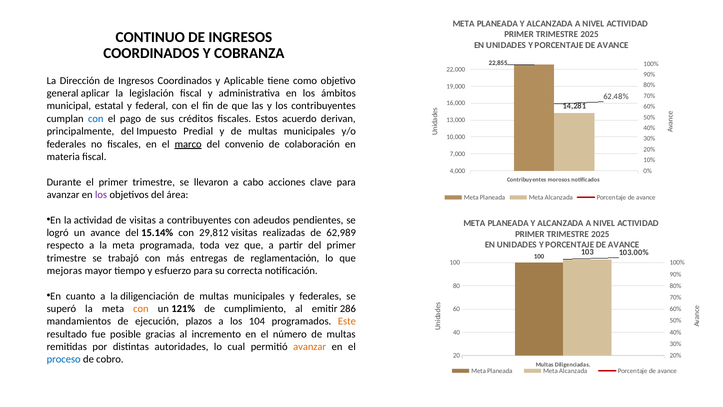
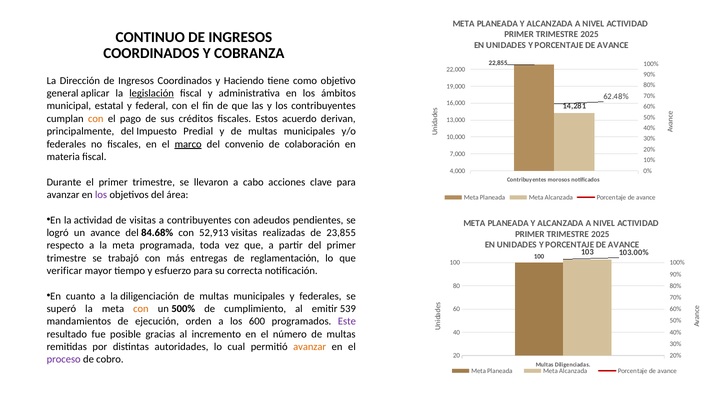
Aplicable: Aplicable -> Haciendo
legislación underline: none -> present
con at (96, 119) colour: blue -> orange
15.14%: 15.14% -> 84.68%
29,812: 29,812 -> 52,913
62,989: 62,989 -> 23,855
mejoras: mejoras -> verificar
121%: 121% -> 500%
286: 286 -> 539
plazos: plazos -> orden
104: 104 -> 600
Este colour: orange -> purple
proceso colour: blue -> purple
